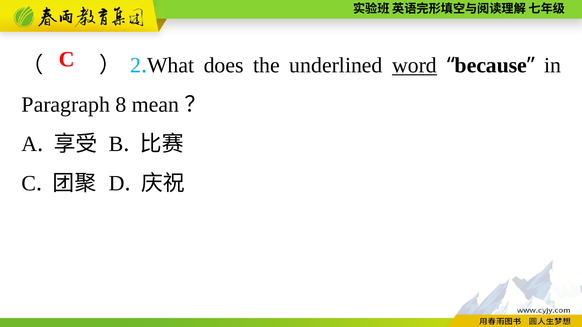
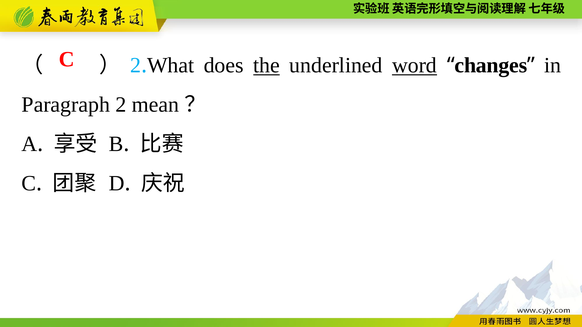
the underline: none -> present
because: because -> changes
Paragraph 8: 8 -> 2
